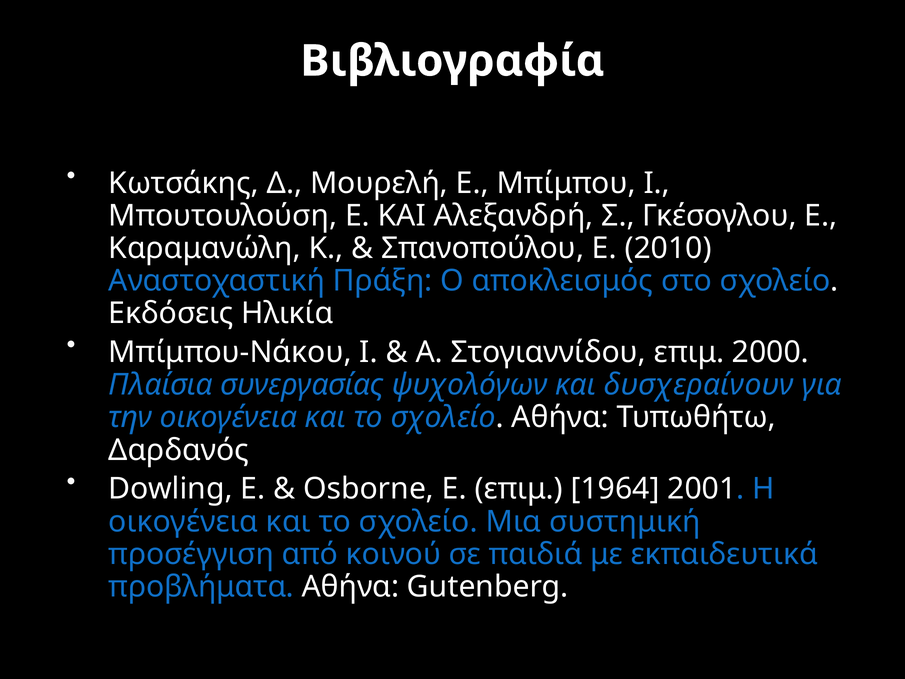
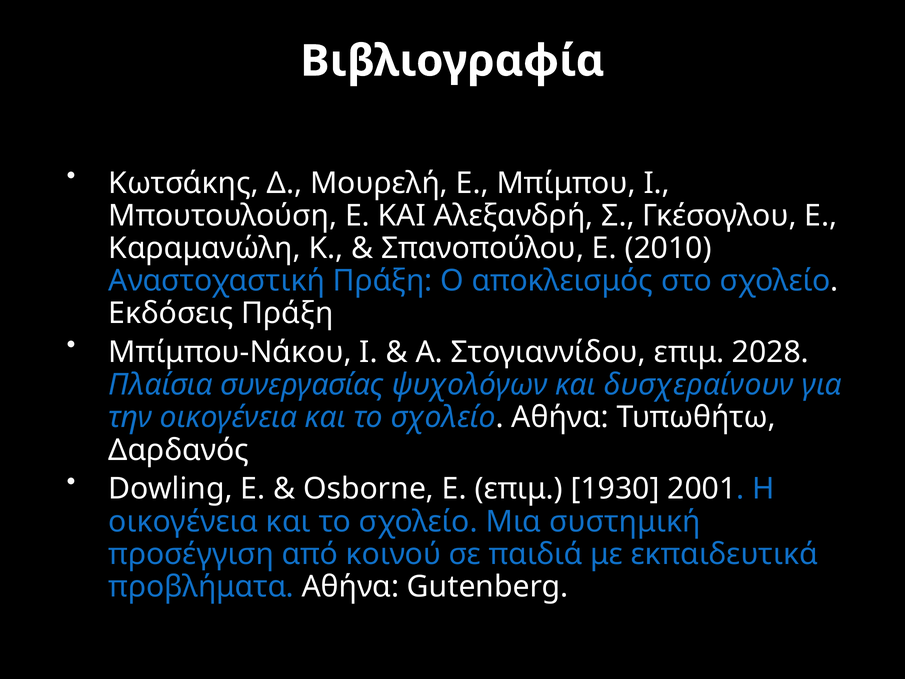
Εκδόσεις Ηλικία: Ηλικία -> Πράξη
2000: 2000 -> 2028
1964: 1964 -> 1930
